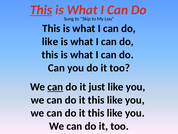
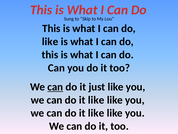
This at (41, 10) underline: present -> none
this at (96, 100): this -> like
this at (96, 113): this -> like
